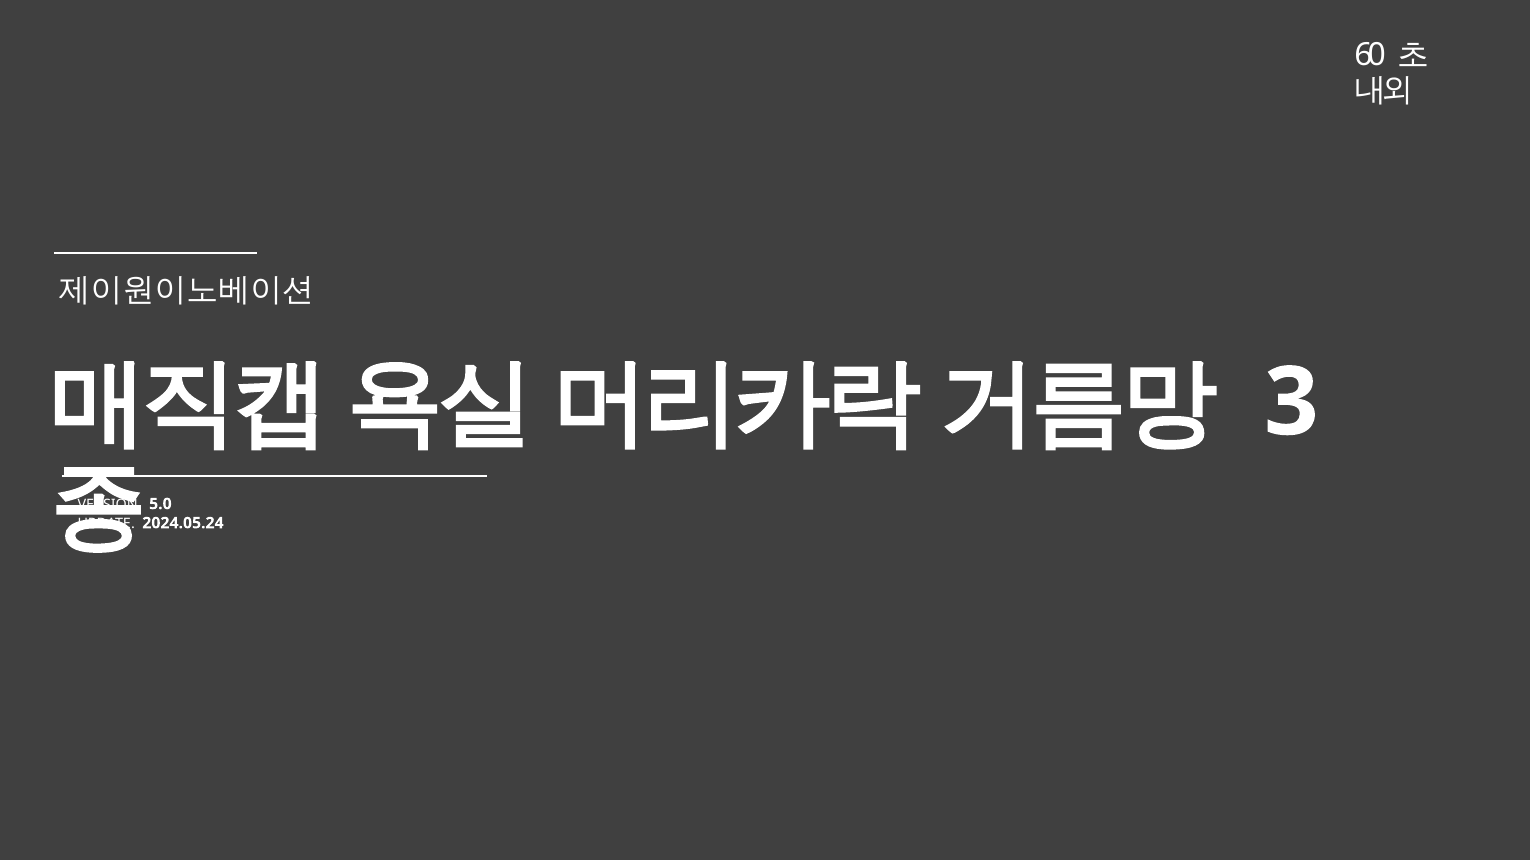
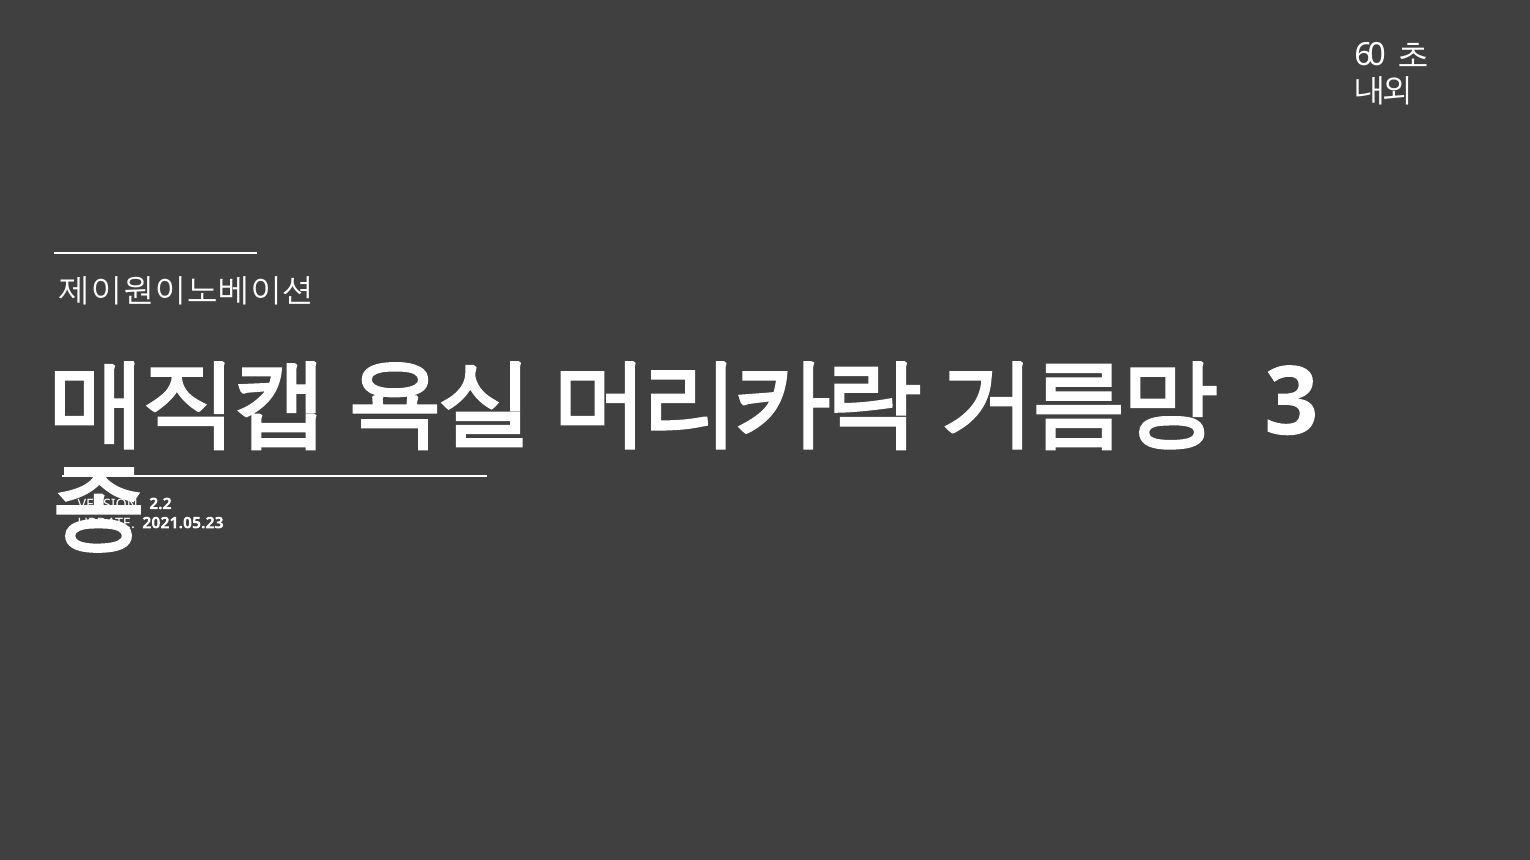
5.0: 5.0 -> 2.2
2024.05.24: 2024.05.24 -> 2021.05.23
